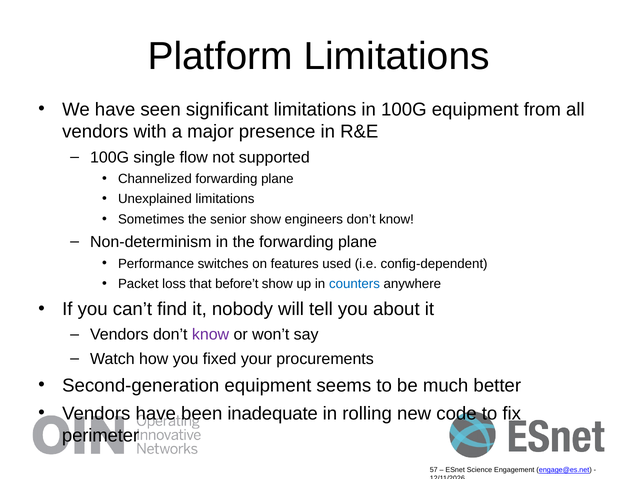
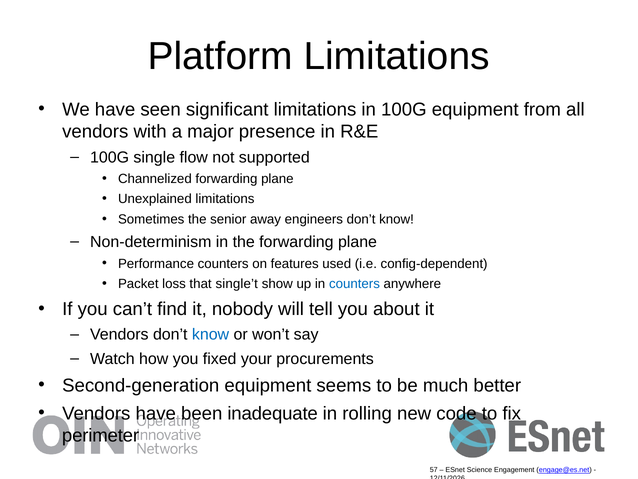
senior show: show -> away
Performance switches: switches -> counters
before’t: before’t -> single’t
know at (211, 334) colour: purple -> blue
